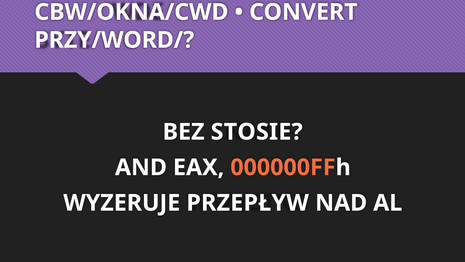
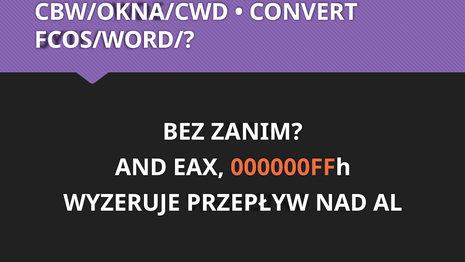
PRZY/WORD/: PRZY/WORD/ -> FCOS/WORD/
STOSIE: STOSIE -> ZANIM
